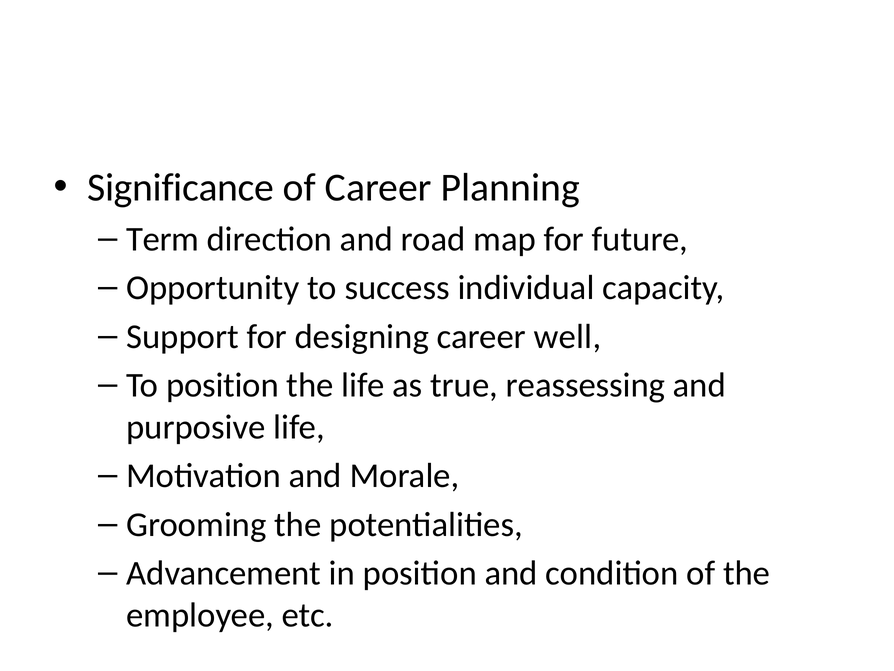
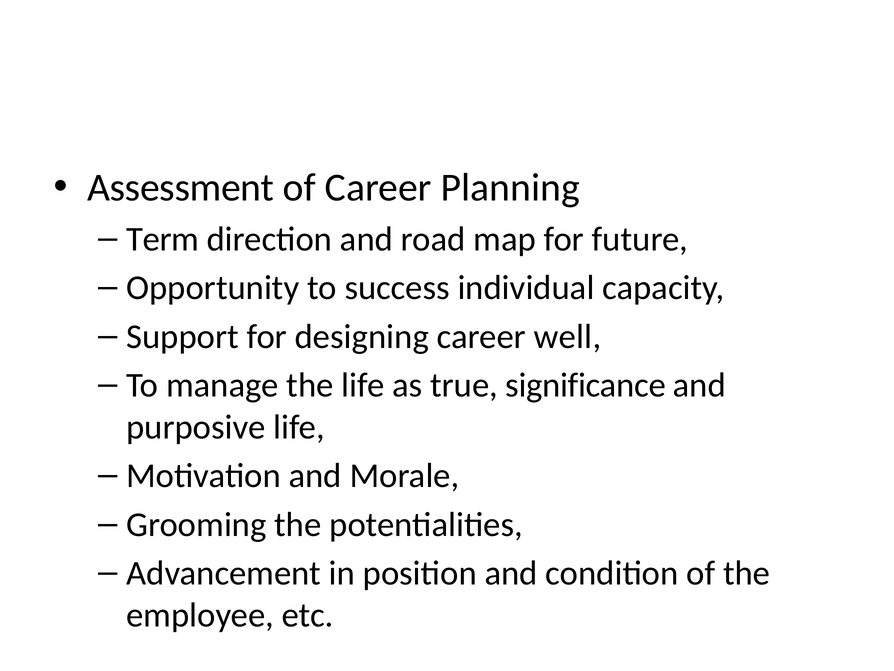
Significance: Significance -> Assessment
To position: position -> manage
reassessing: reassessing -> significance
